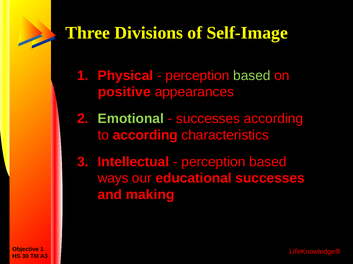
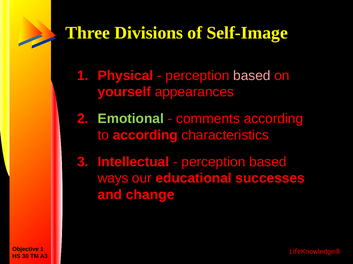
based at (252, 76) colour: light green -> pink
positive: positive -> yourself
successes at (208, 119): successes -> comments
making: making -> change
